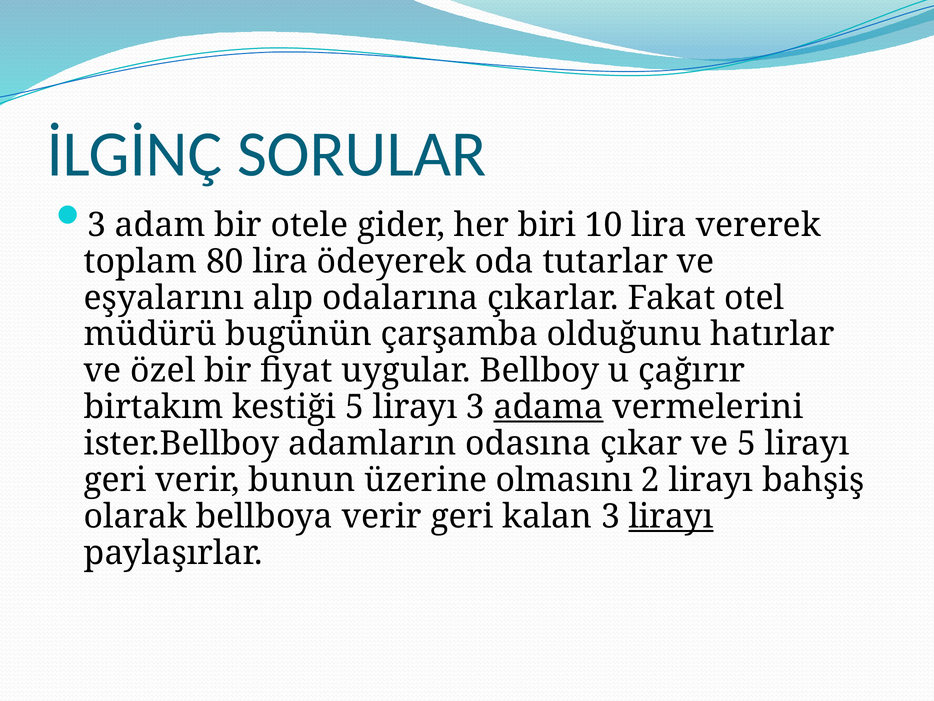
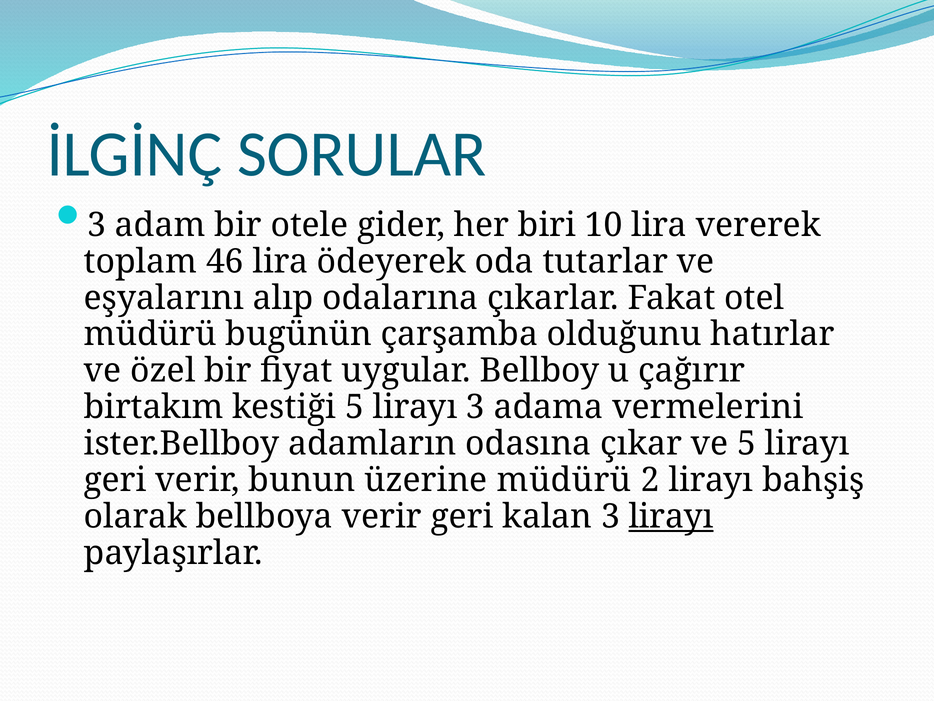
80: 80 -> 46
adama underline: present -> none
üzerine olmasını: olmasını -> müdürü
